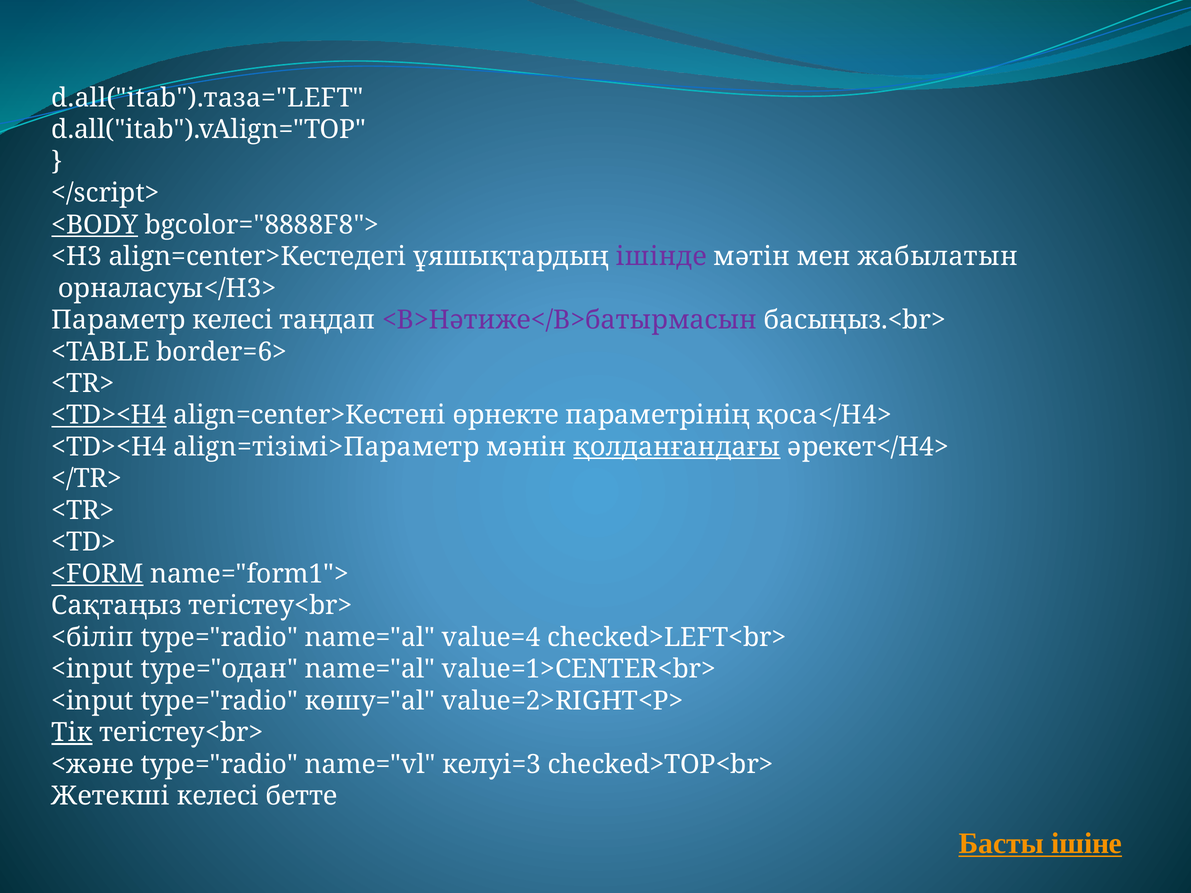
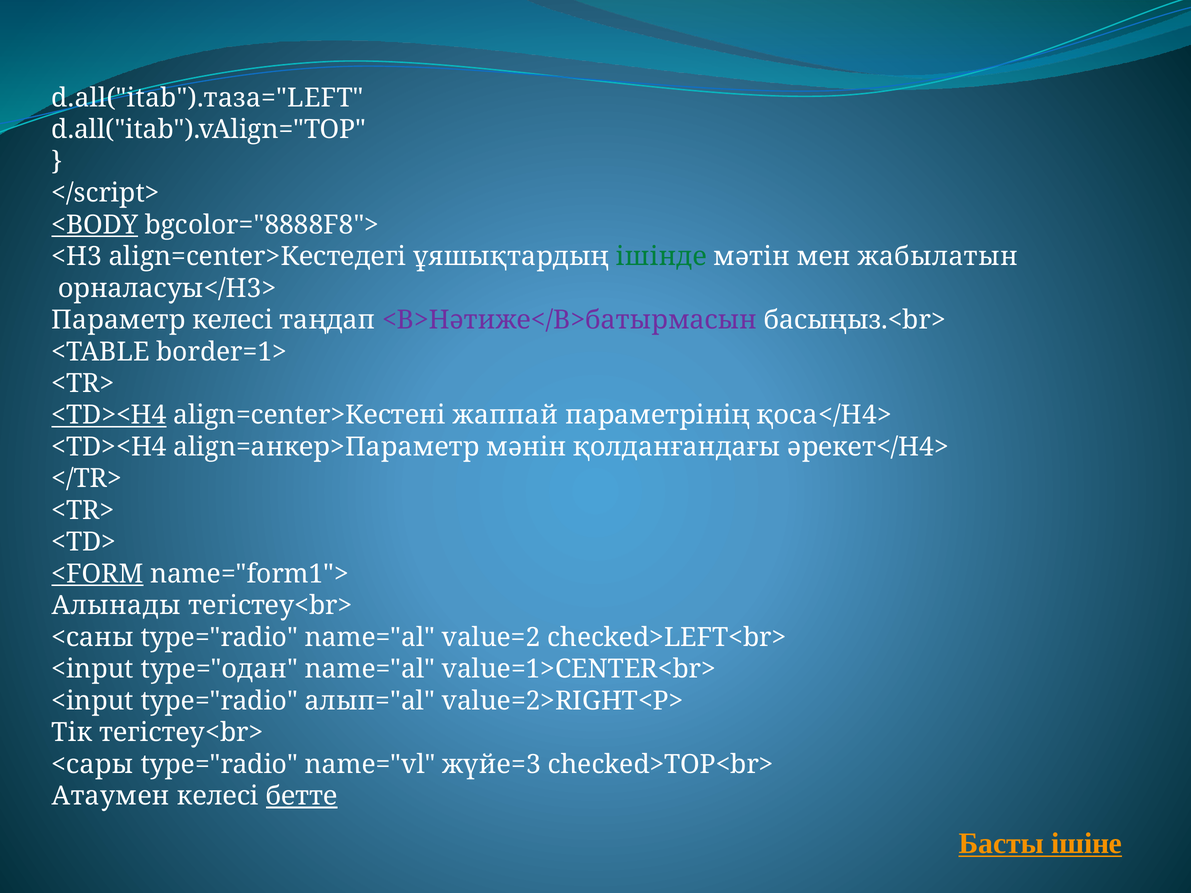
ішінде colour: purple -> green
border=6>: border=6> -> border=1>
өрнекте: өрнекте -> жаппай
align=тізімі>Параметр: align=тізімі>Параметр -> align=анкер>Параметр
қолданғандағы underline: present -> none
Сақтаңыз: Сақтаңыз -> Алынады
<біліп: <біліп -> <саны
value=4: value=4 -> value=2
көшу="al: көшу="al -> алып="al
Тік underline: present -> none
<және: <және -> <сары
келуі=3: келуі=3 -> жүйе=3
Жетекші: Жетекші -> Атаумен
бетте underline: none -> present
